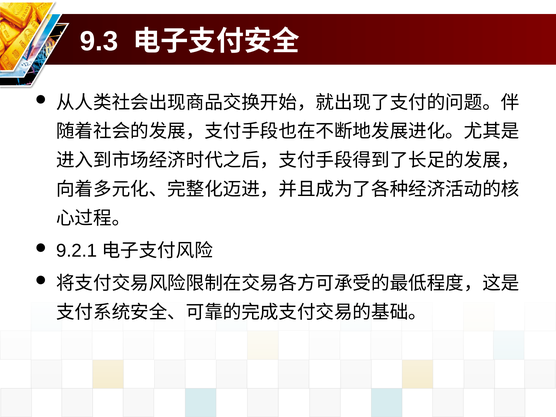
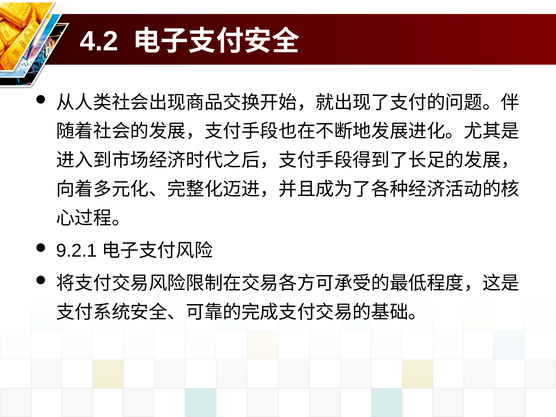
9.3: 9.3 -> 4.2
